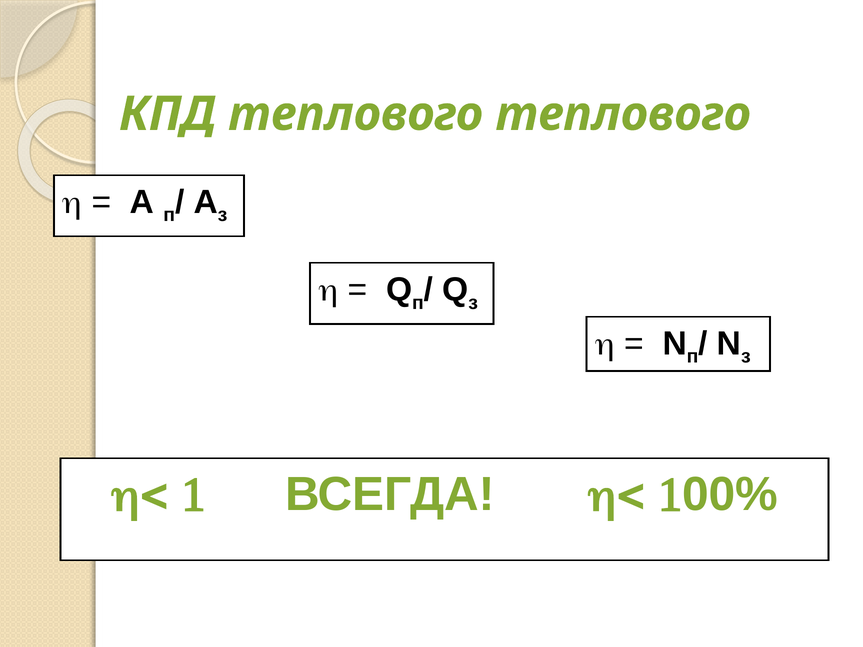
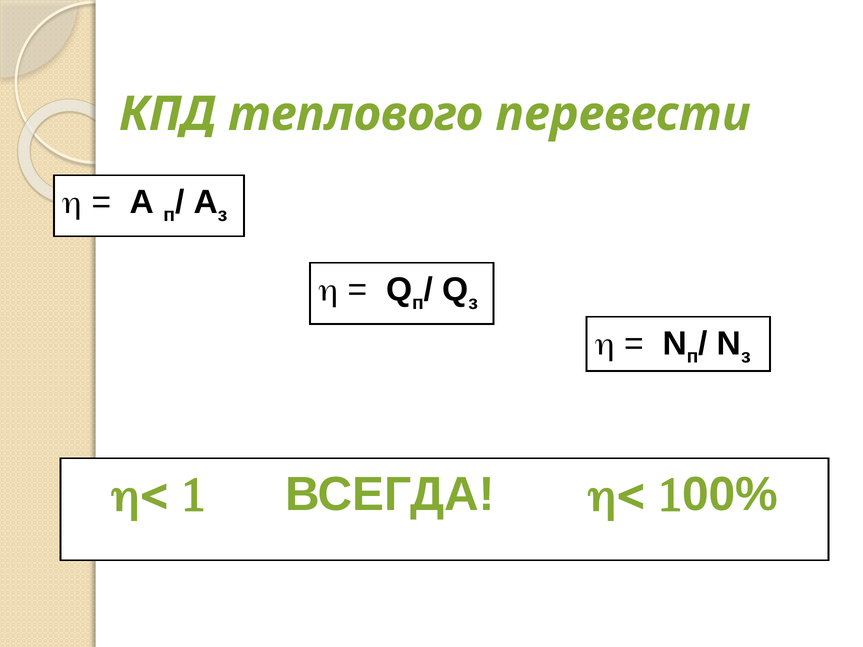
теплового теплового: теплового -> перевести
